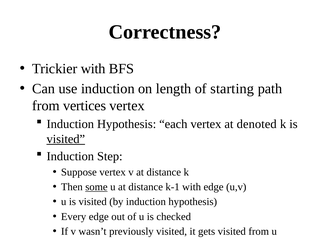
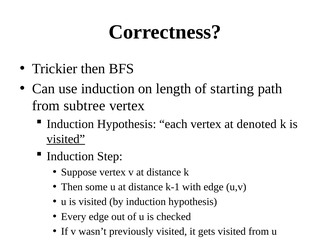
Trickier with: with -> then
vertices: vertices -> subtree
some underline: present -> none
